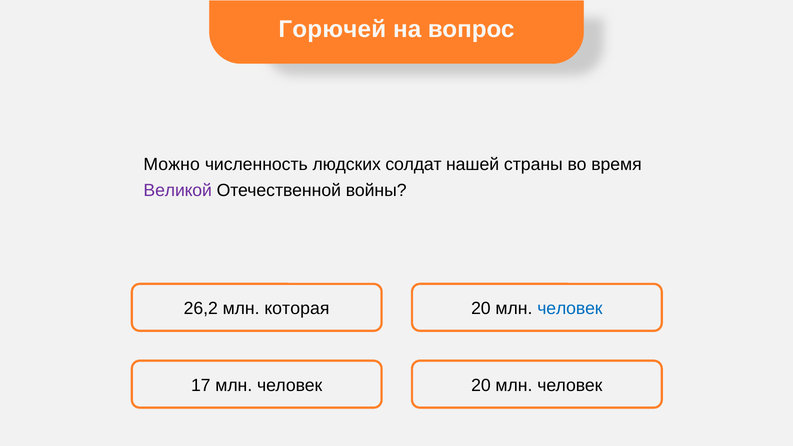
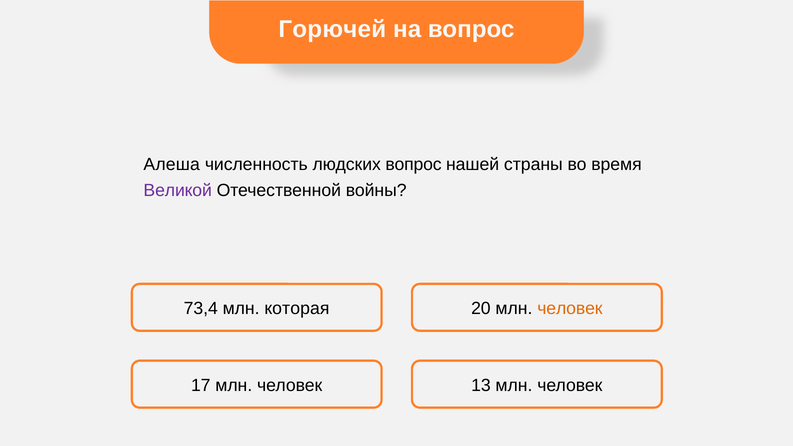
Можно: Можно -> Алеша
людских солдат: солдат -> вопрос
26,2: 26,2 -> 73,4
человек at (570, 309) colour: blue -> orange
человек 20: 20 -> 13
